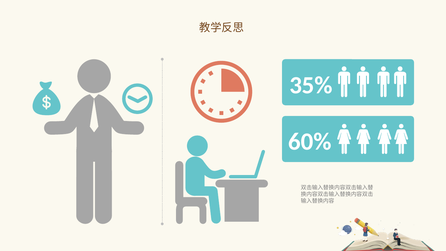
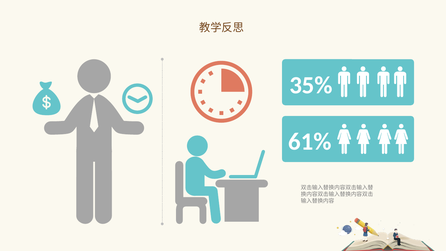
60%: 60% -> 61%
